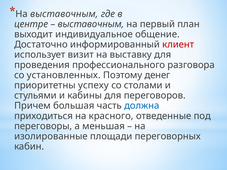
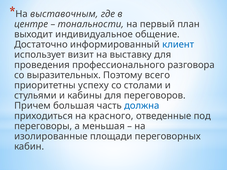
выставочным at (91, 24): выставочным -> тональности
клиент colour: red -> blue
установленных: установленных -> выразительных
денег: денег -> всего
